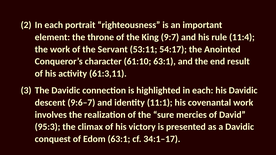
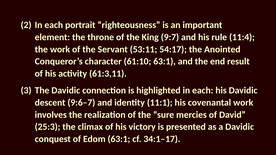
95:3: 95:3 -> 25:3
